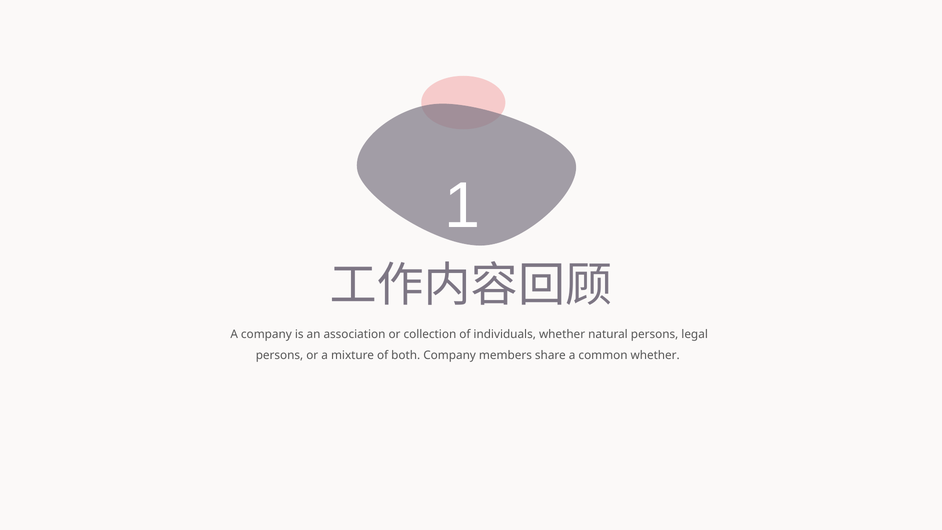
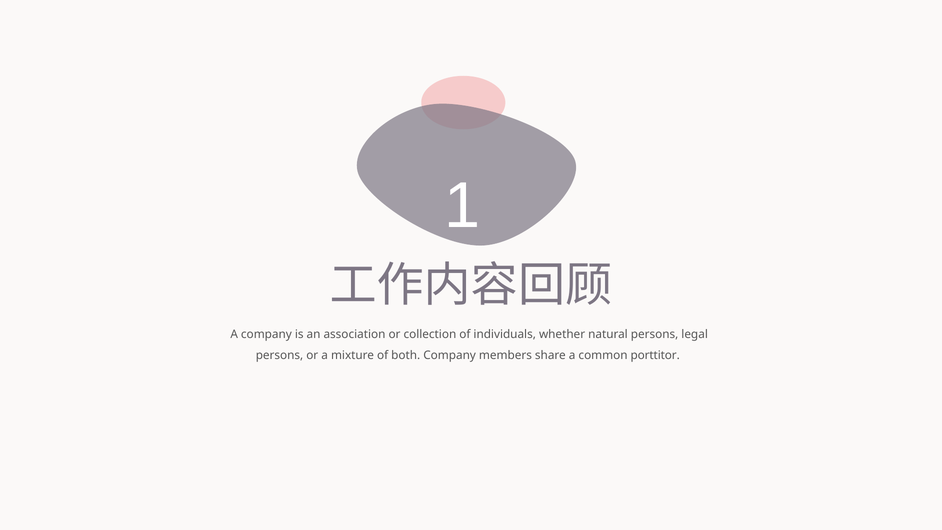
common whether: whether -> porttitor
